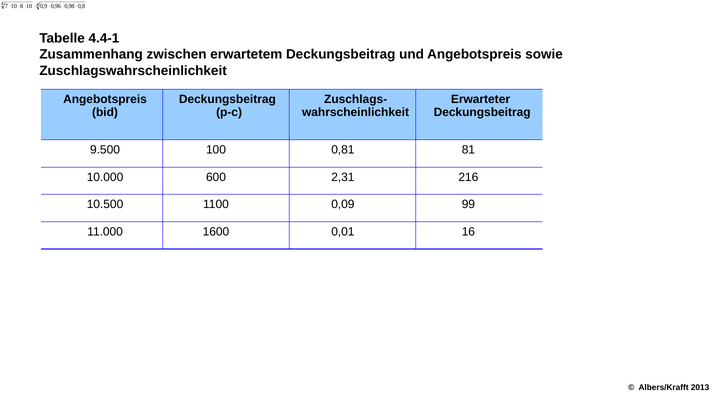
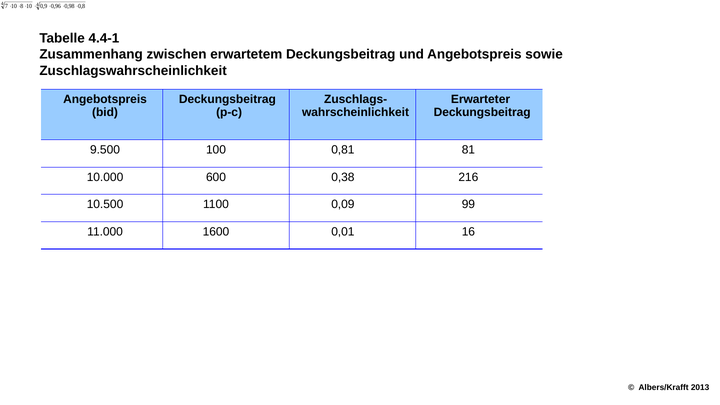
2,31: 2,31 -> 0,38
